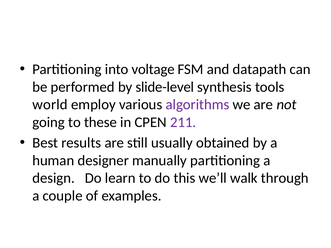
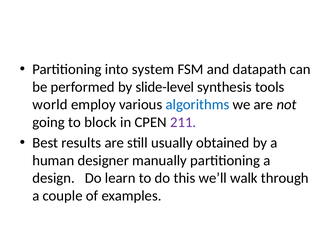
voltage: voltage -> system
algorithms colour: purple -> blue
these: these -> block
